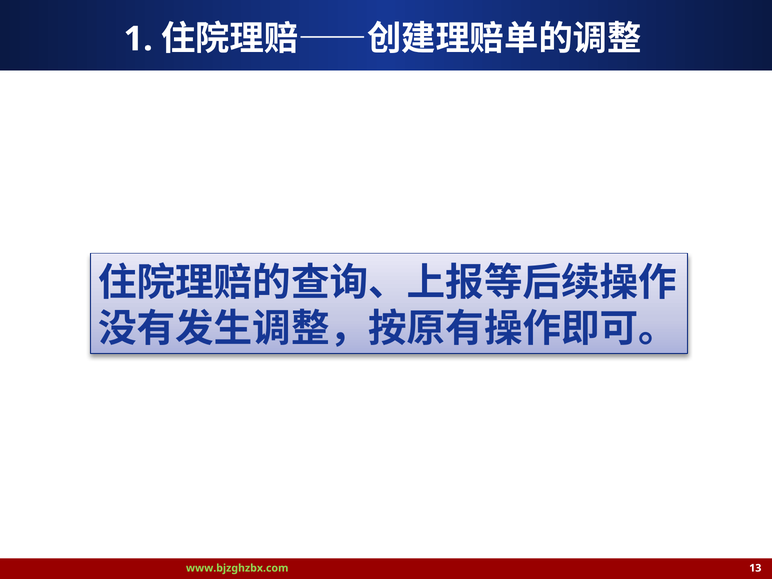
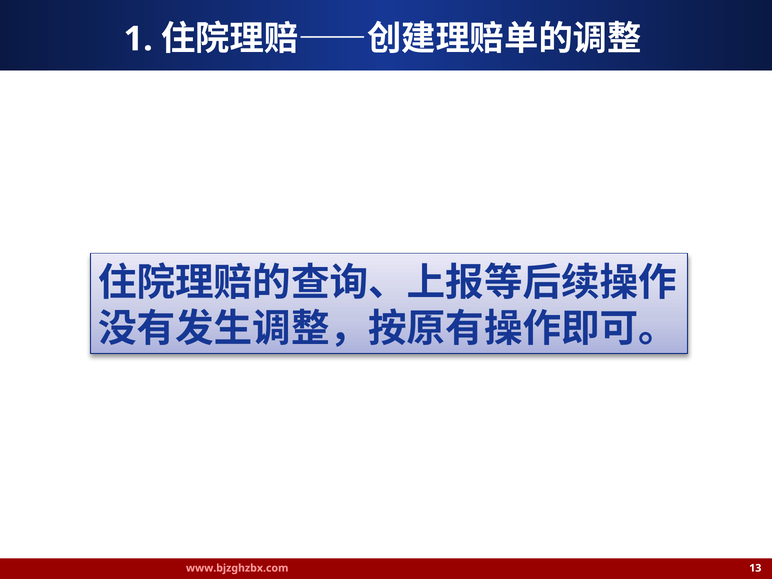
www.bjzghzbx.com colour: light green -> pink
